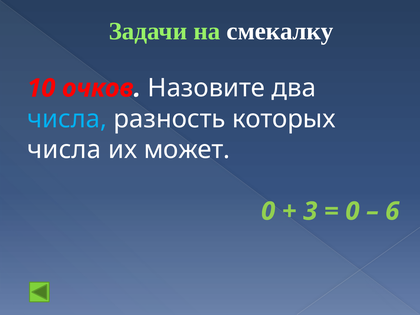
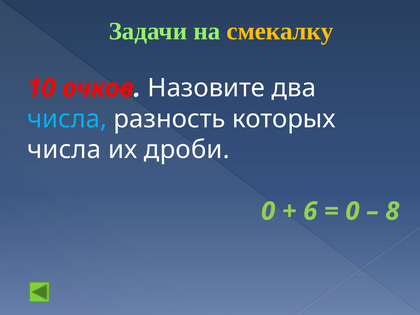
смекалку colour: white -> yellow
может: может -> дроби
3: 3 -> 6
6: 6 -> 8
